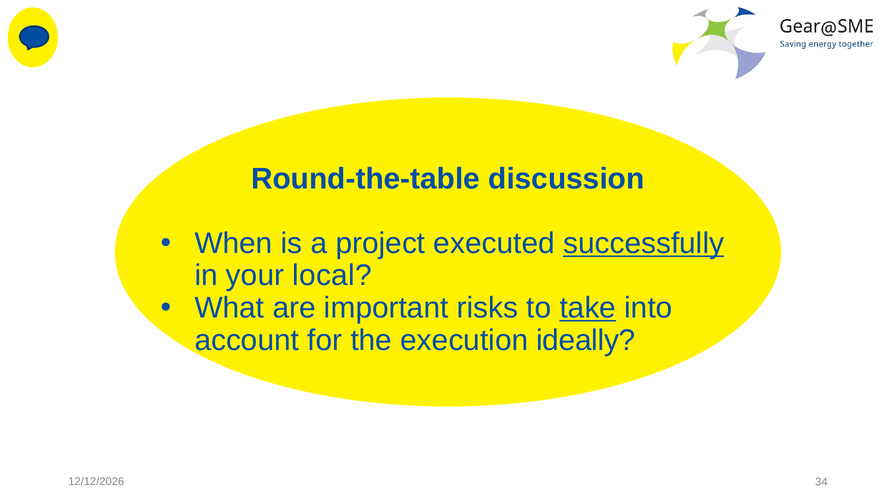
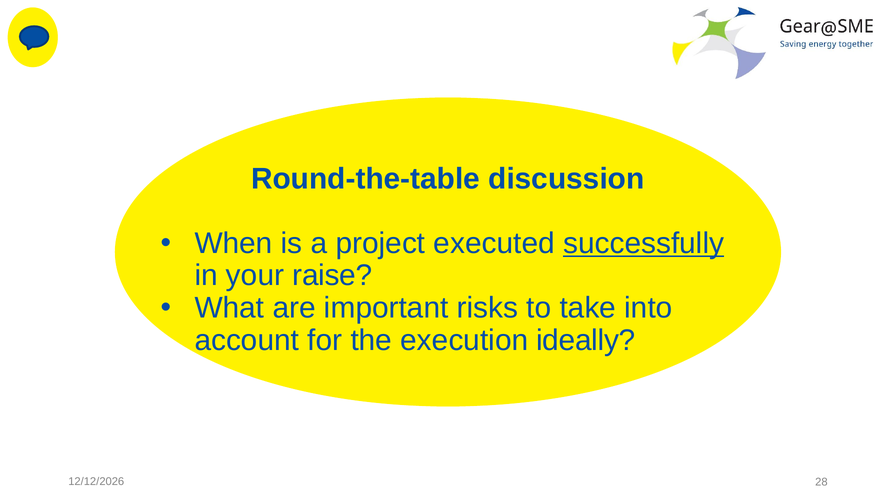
local: local -> raise
take underline: present -> none
34: 34 -> 28
